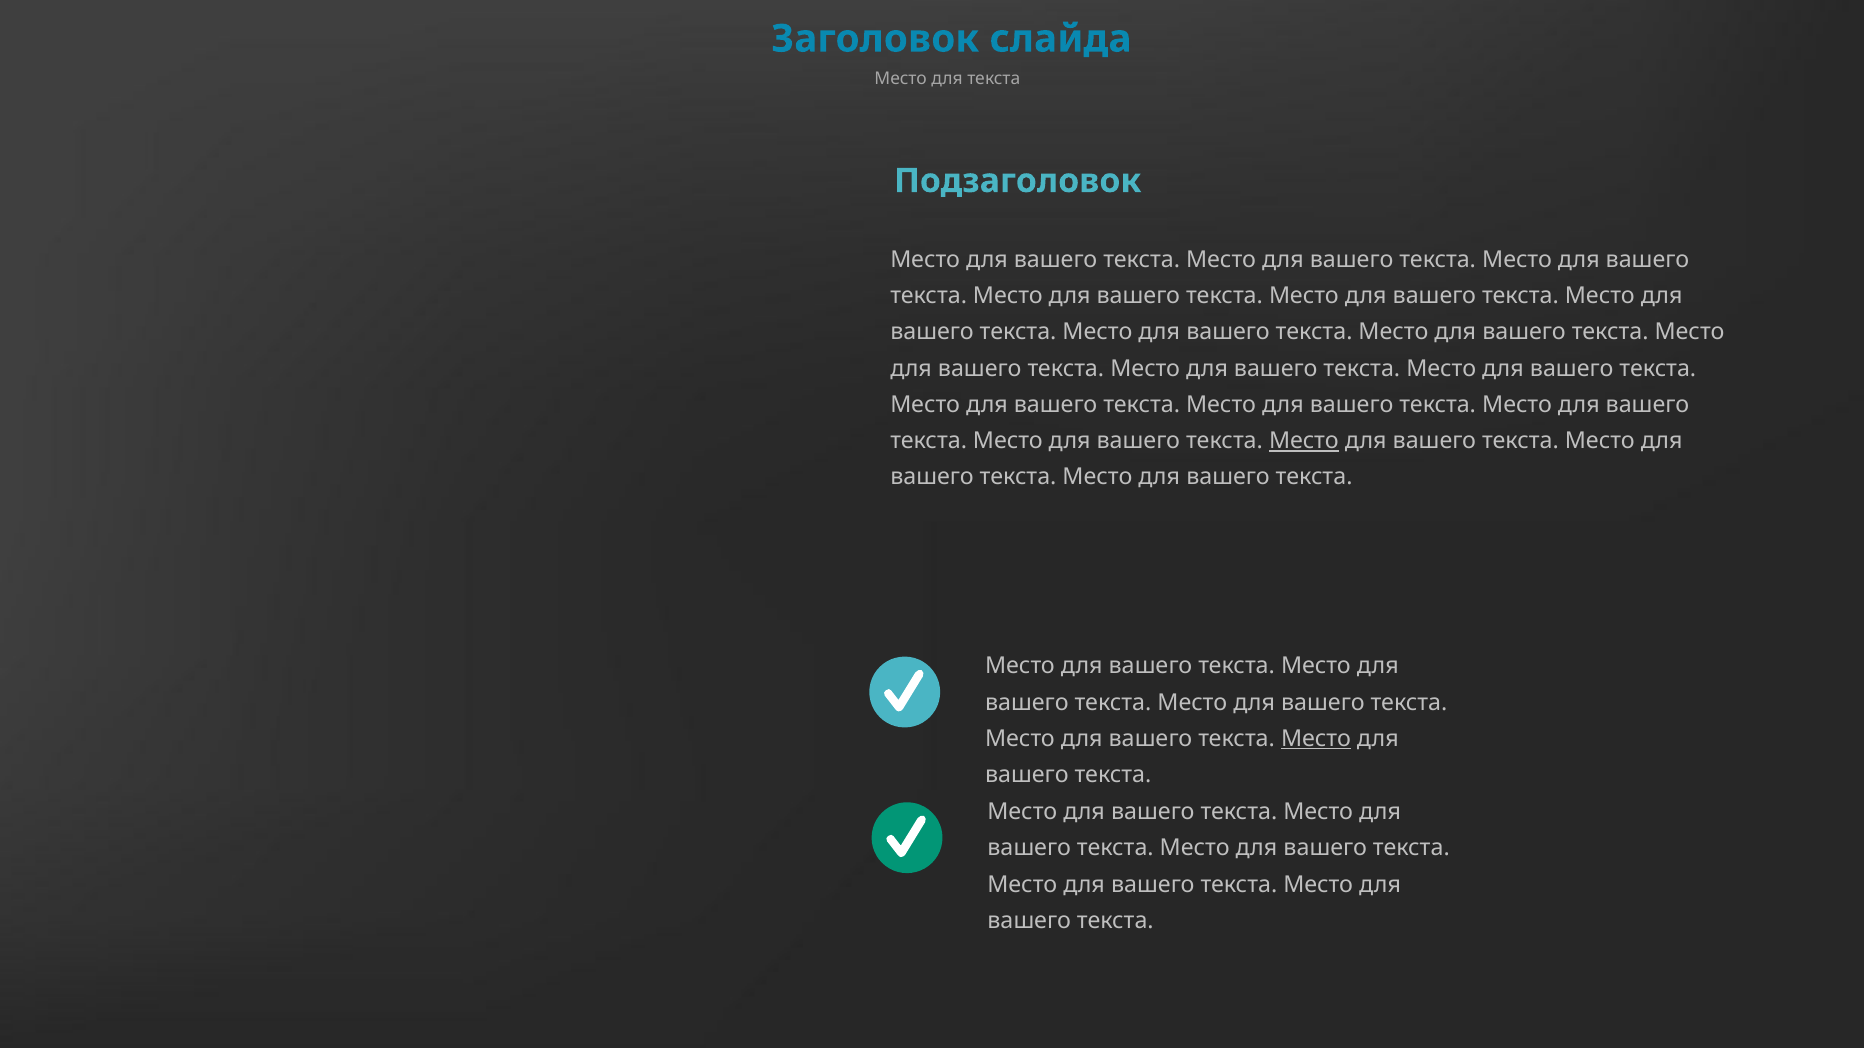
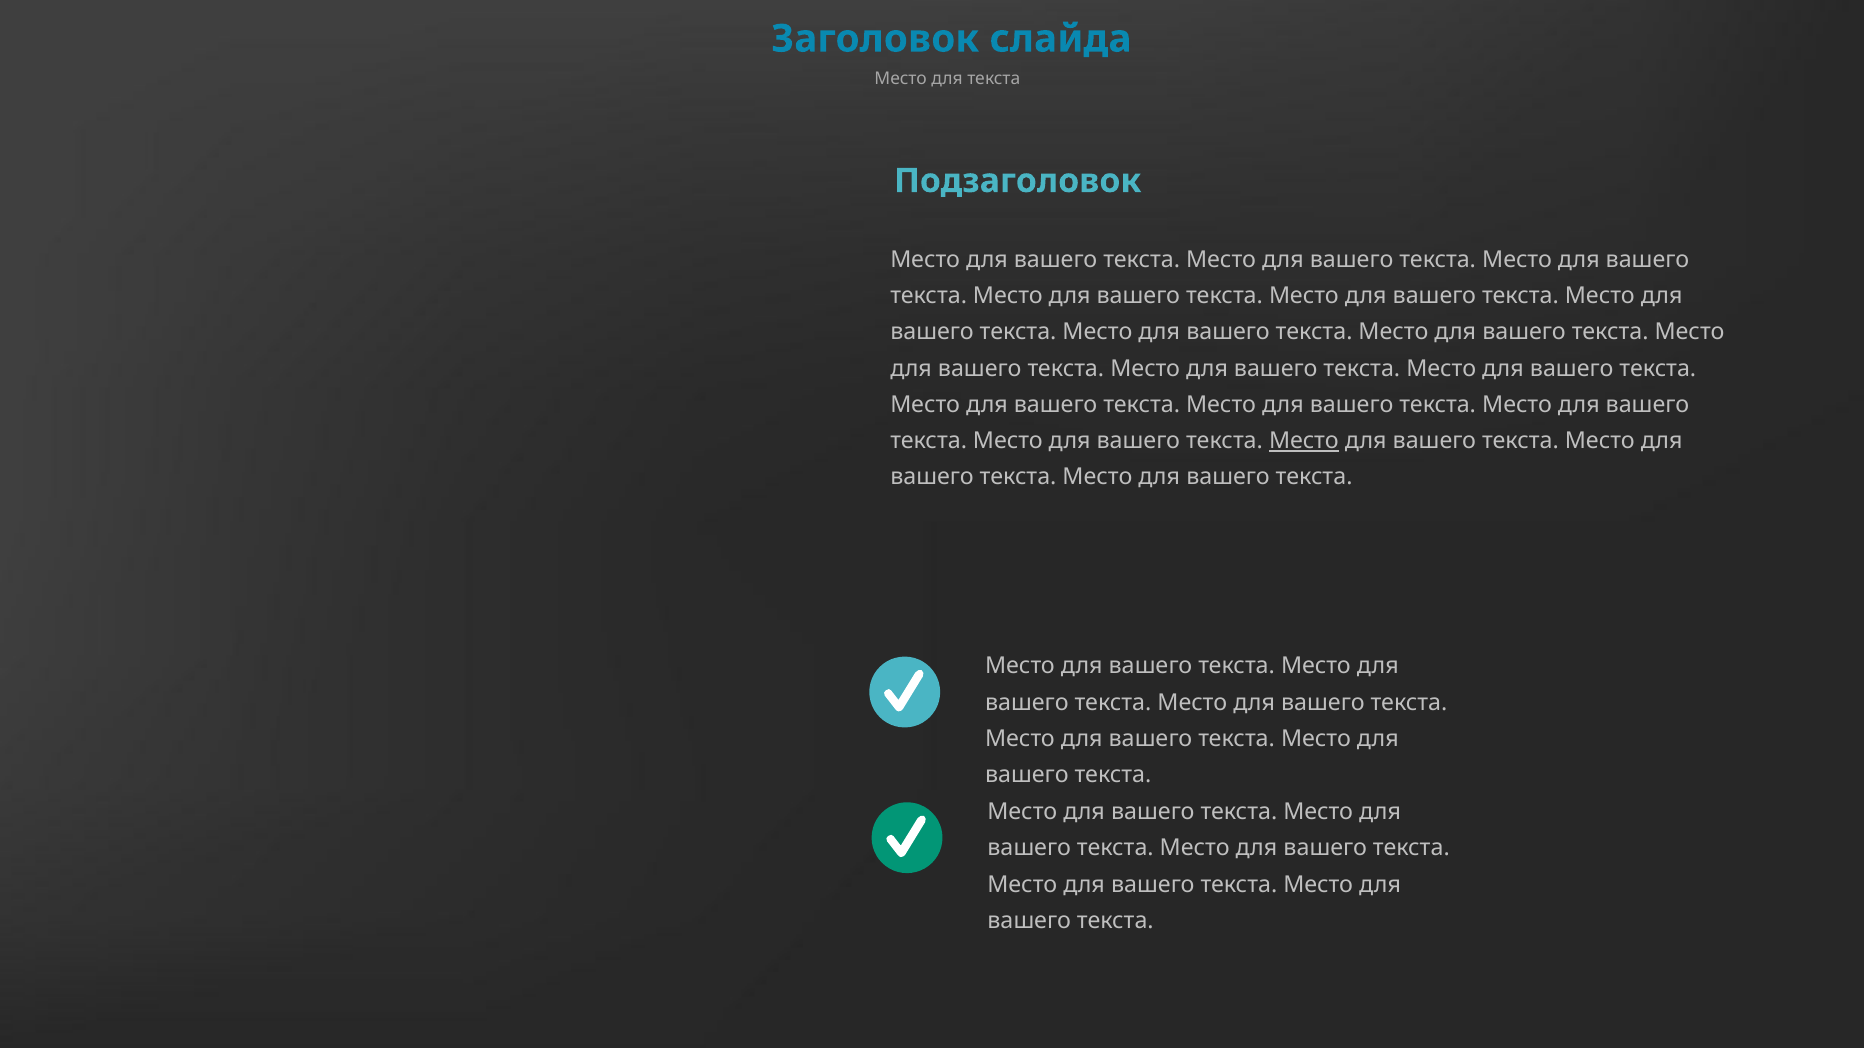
Место at (1316, 739) underline: present -> none
